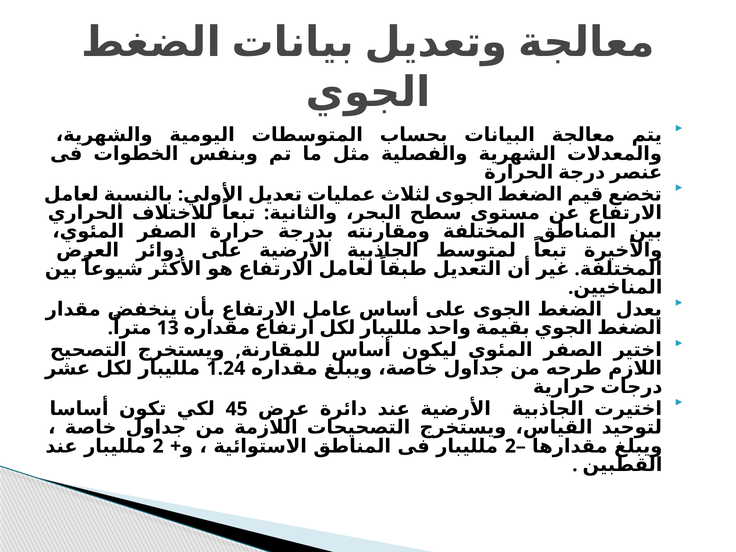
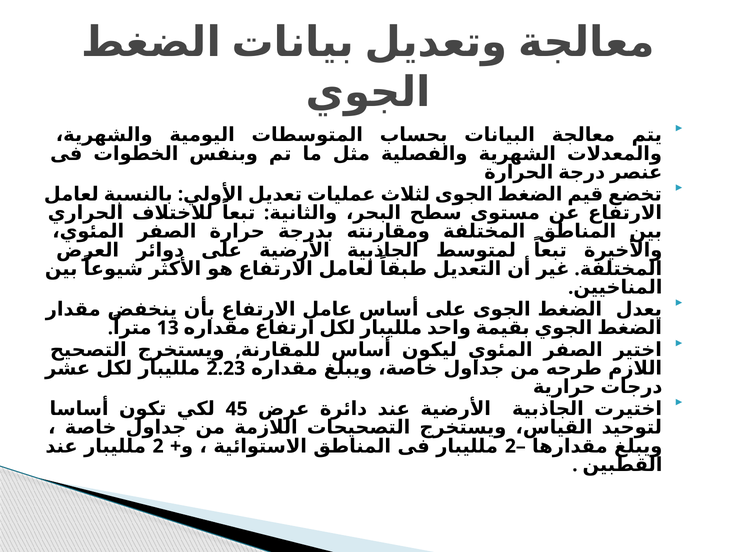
1.24: 1.24 -> 2.23
